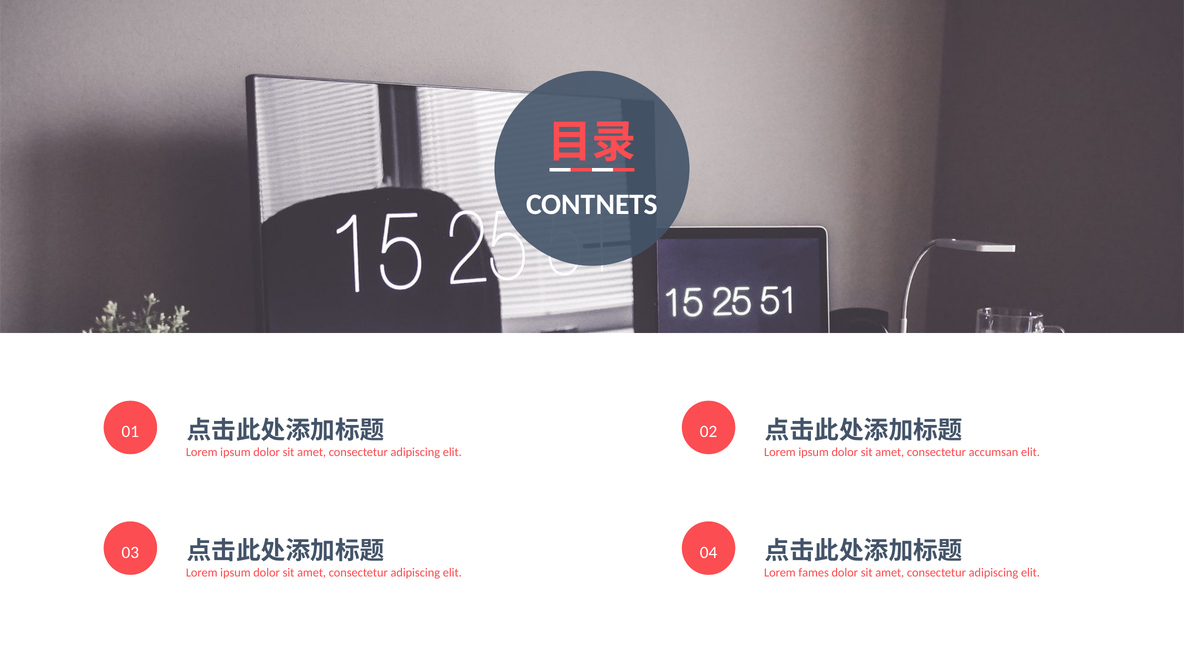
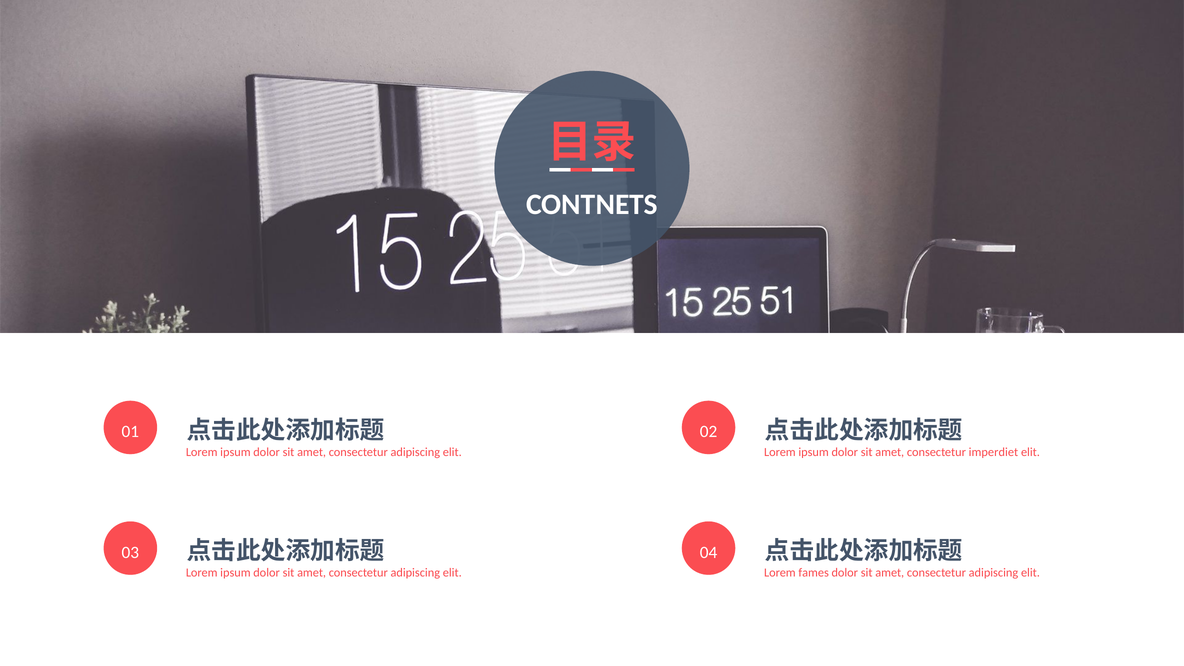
accumsan: accumsan -> imperdiet
